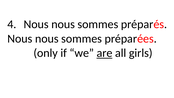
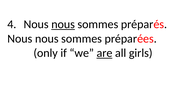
nous at (63, 24) underline: none -> present
